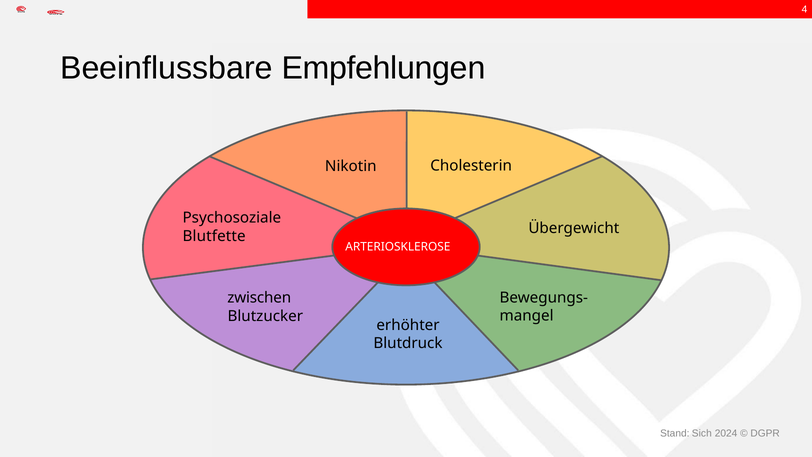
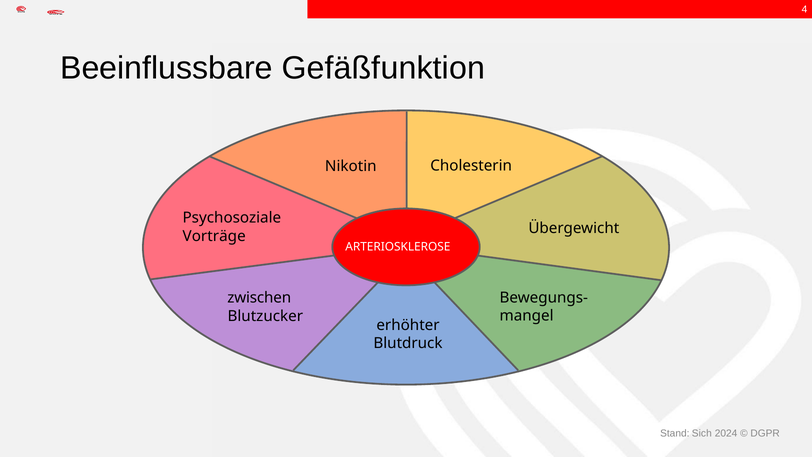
Empfehlungen: Empfehlungen -> Gefäßfunktion
Blutfette: Blutfette -> Vorträge
